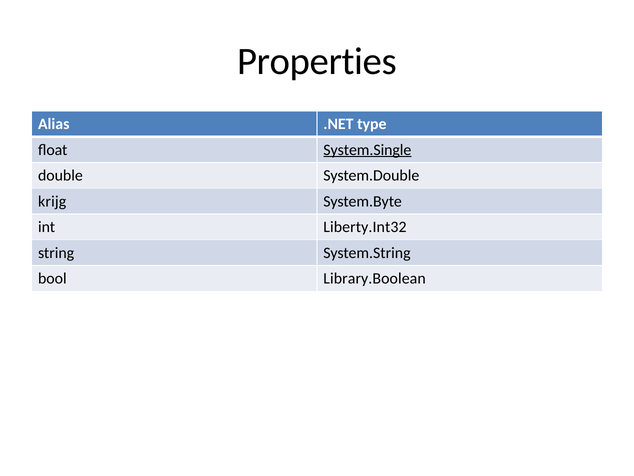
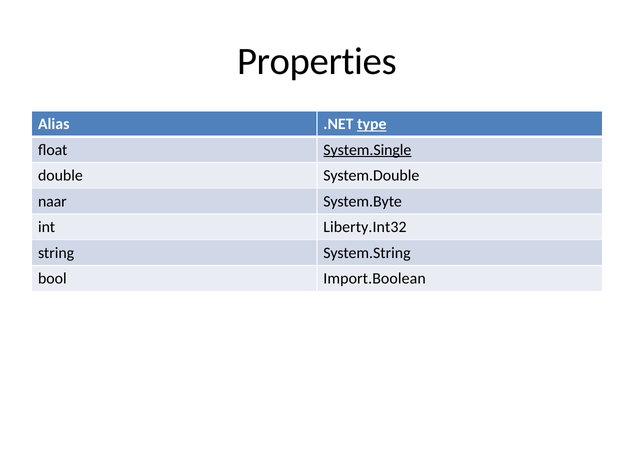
type underline: none -> present
krijg: krijg -> naar
Library.Boolean: Library.Boolean -> Import.Boolean
